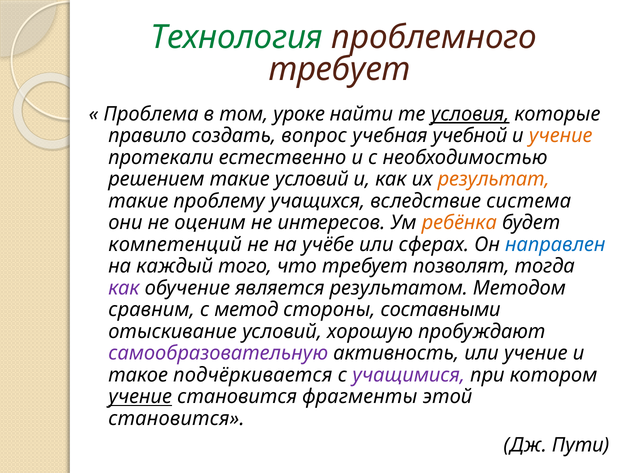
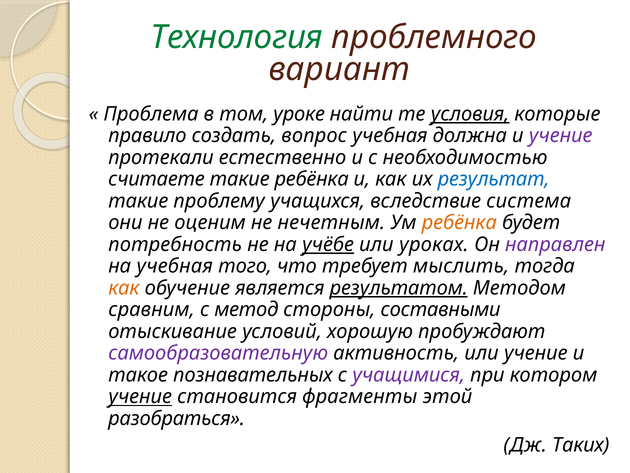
требует at (340, 69): требует -> вариант
учебной: учебной -> должна
учение at (561, 136) colour: orange -> purple
решением: решением -> считаете
такие условий: условий -> ребёнка
результат colour: orange -> blue
интересов: интересов -> нечетным
компетенций: компетенций -> потребность
учёбе underline: none -> present
сферах: сферах -> уроках
направлен colour: blue -> purple
на каждый: каждый -> учебная
позволят: позволят -> мыслить
как at (124, 288) colour: purple -> orange
результатом underline: none -> present
подчёркивается: подчёркивается -> познавательных
становится at (176, 418): становится -> разобраться
Пути: Пути -> Таких
